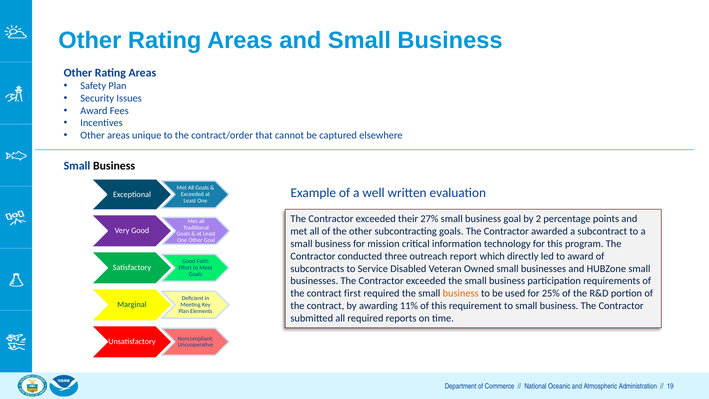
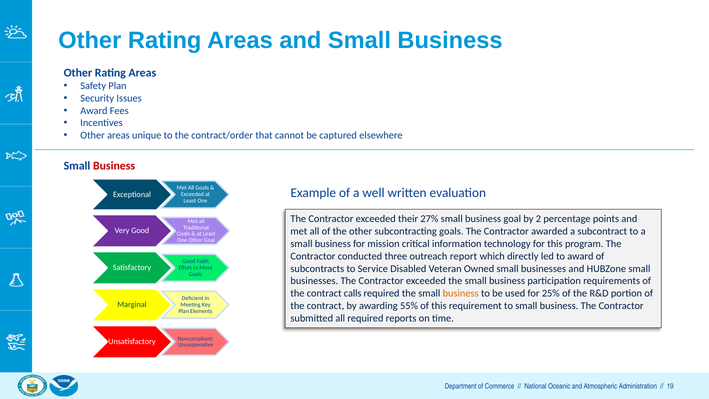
Business at (114, 166) colour: black -> red
first: first -> calls
11%: 11% -> 55%
